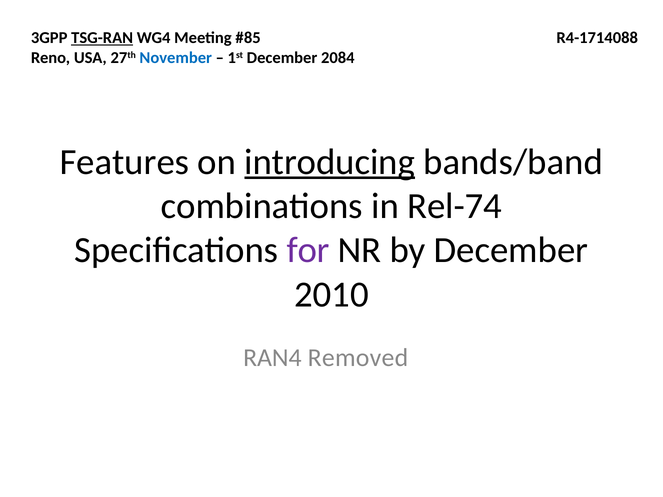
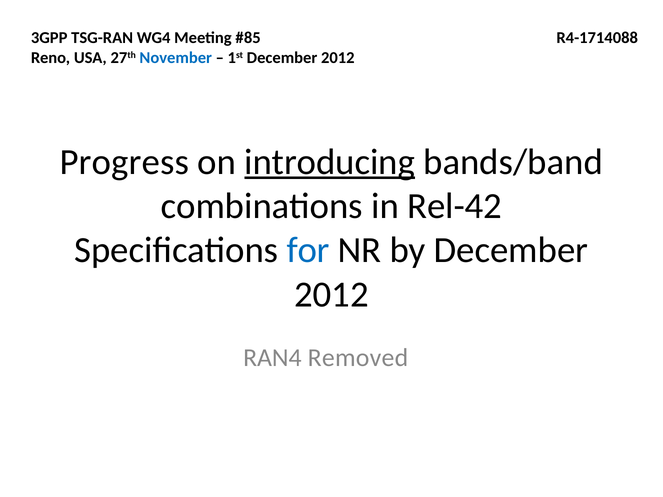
TSG-RAN underline: present -> none
1st December 2084: 2084 -> 2012
Features: Features -> Progress
Rel-74: Rel-74 -> Rel-42
for colour: purple -> blue
2010 at (331, 295): 2010 -> 2012
